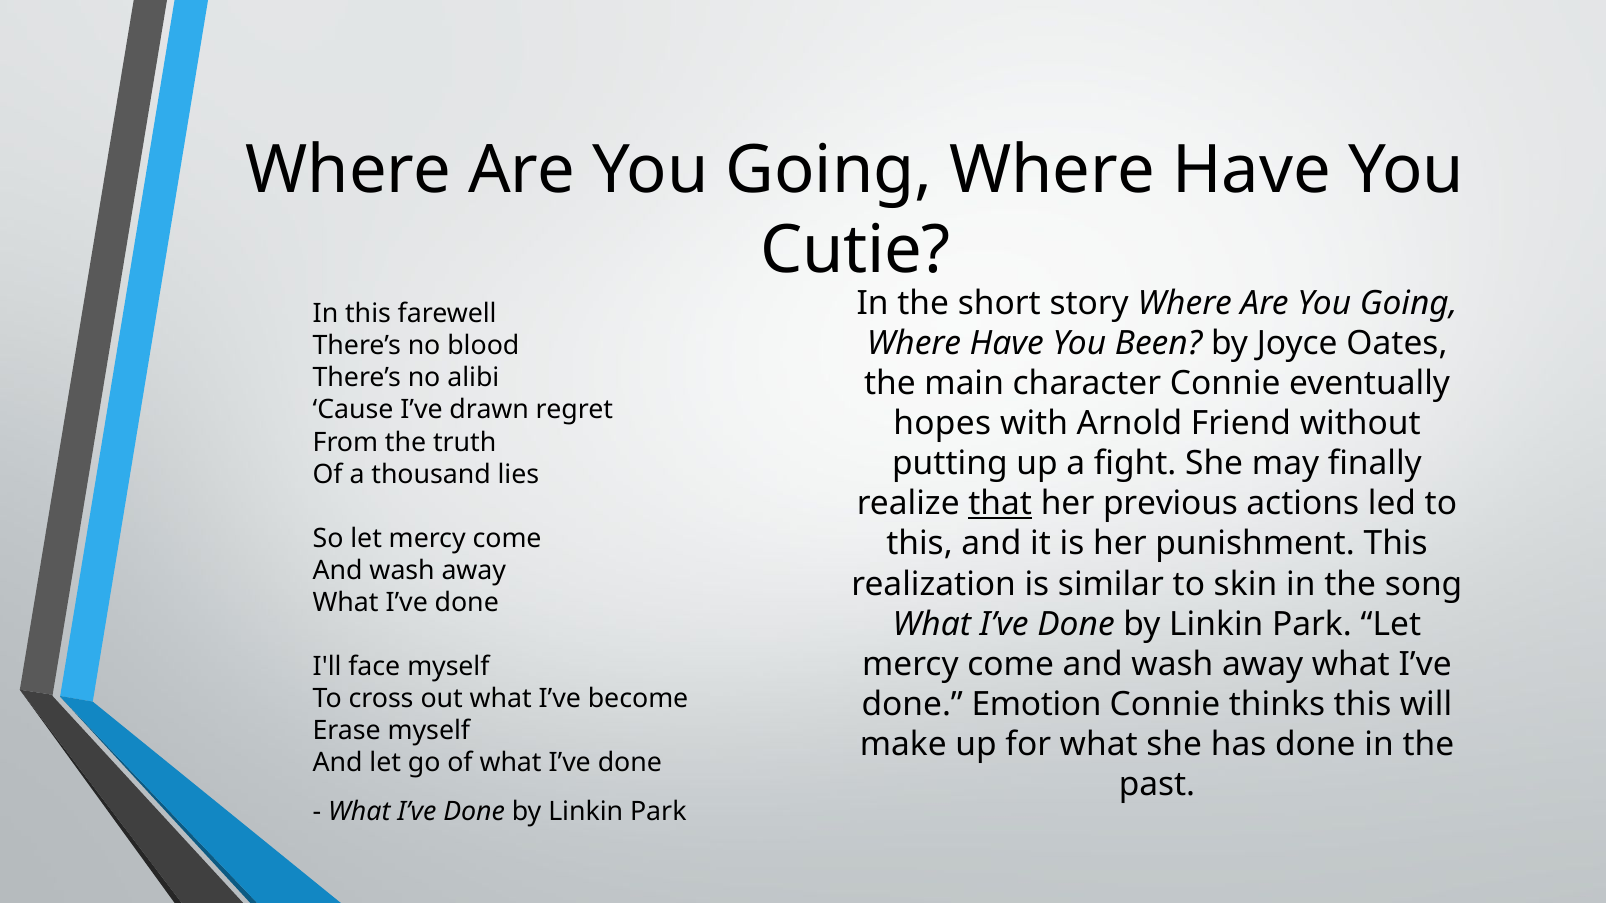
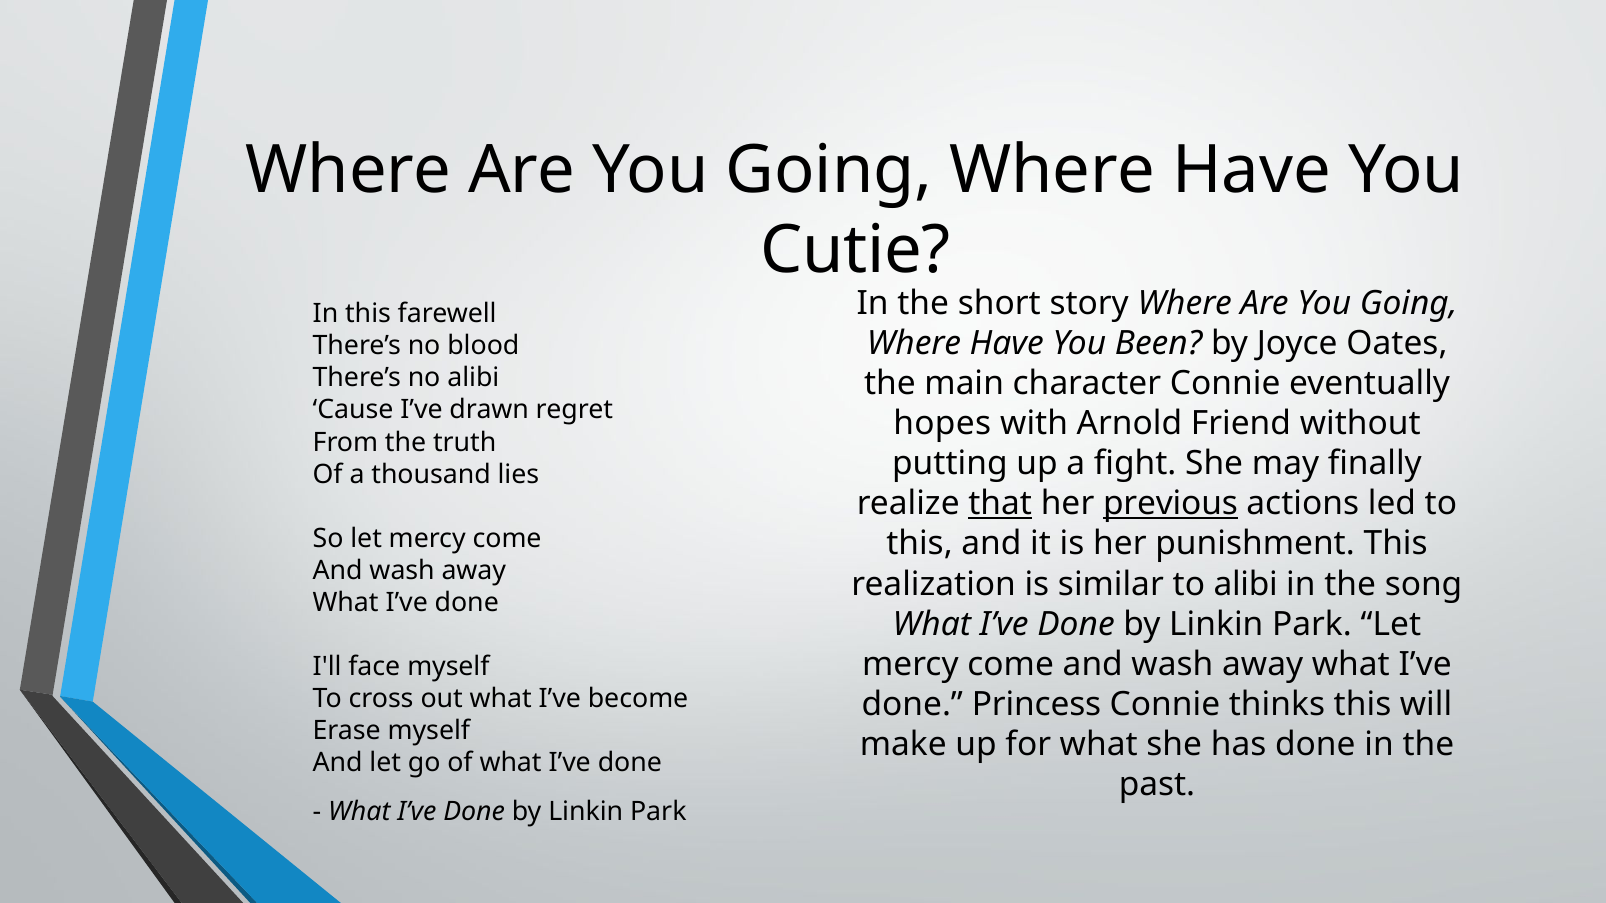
previous underline: none -> present
to skin: skin -> alibi
Emotion: Emotion -> Princess
